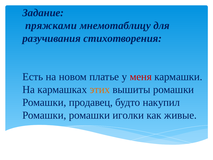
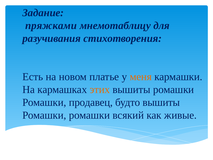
меня colour: red -> orange
будто накупил: накупил -> вышиты
иголки: иголки -> всякий
